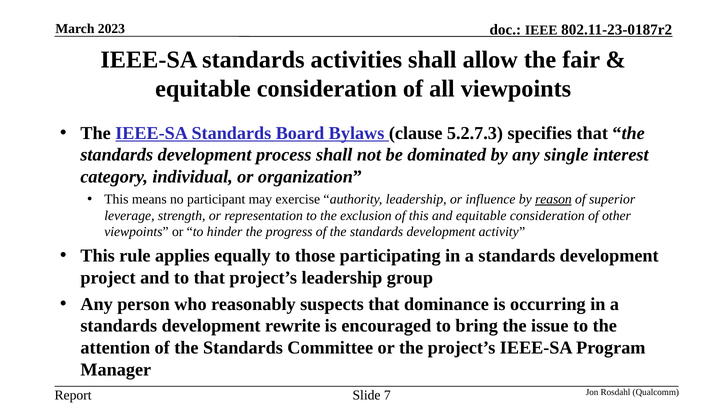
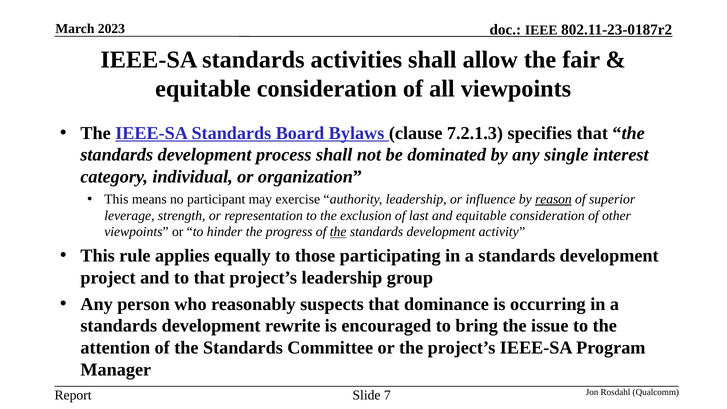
5.2.7.3: 5.2.7.3 -> 7.2.1.3
of this: this -> last
the at (338, 232) underline: none -> present
